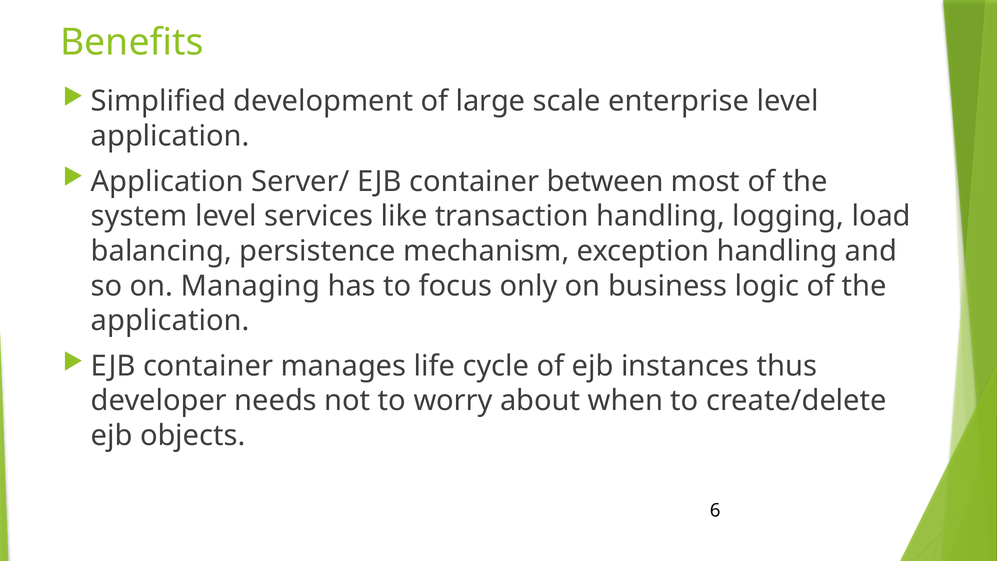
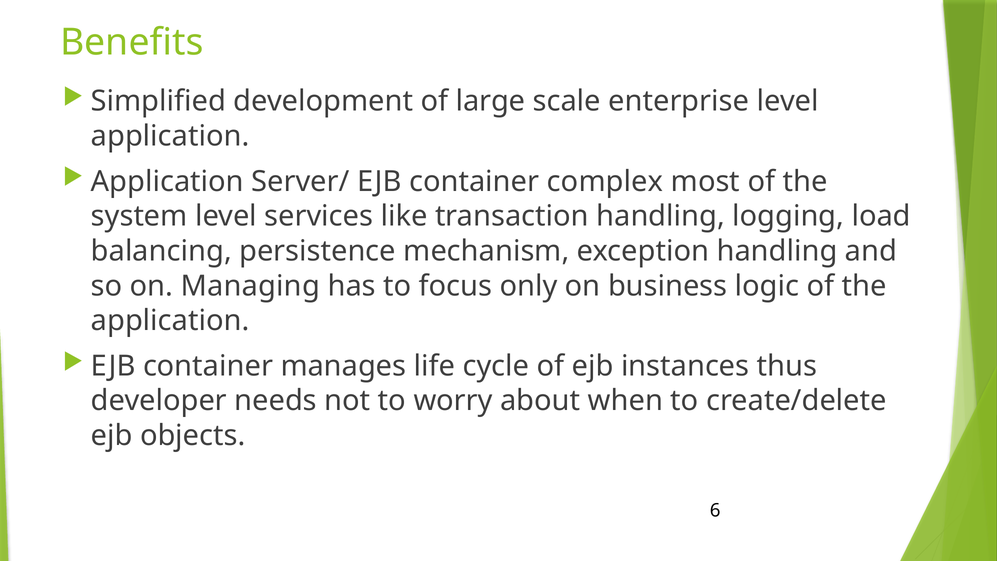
between: between -> complex
